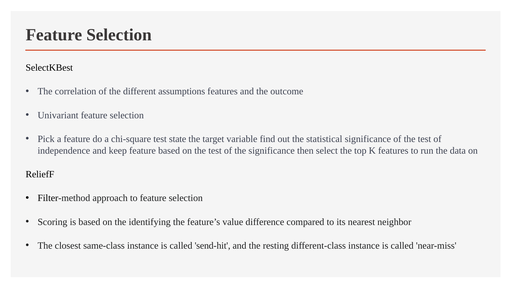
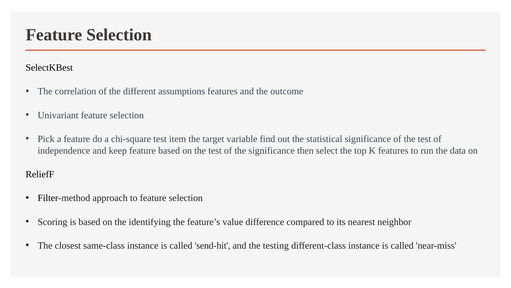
state: state -> item
resting: resting -> testing
